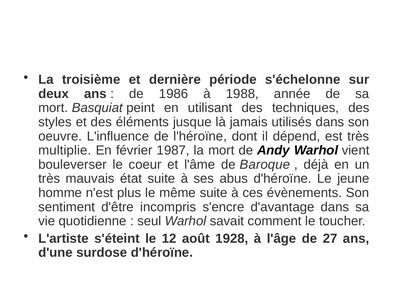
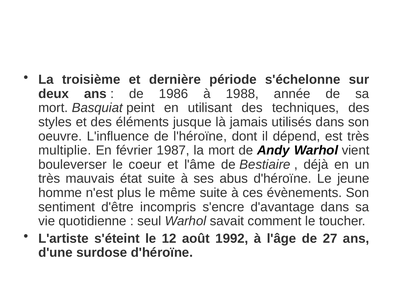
Baroque: Baroque -> Bestiaire
1928: 1928 -> 1992
